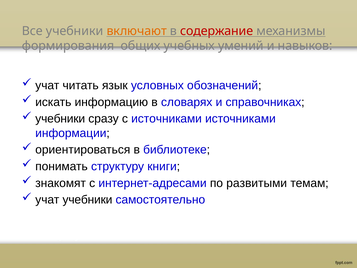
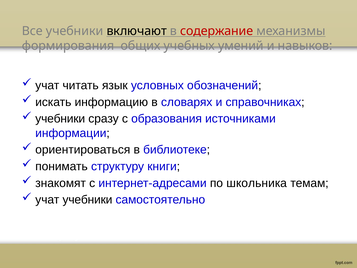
включают colour: orange -> black
с источниками: источниками -> образования
развитыми: развитыми -> школьника
